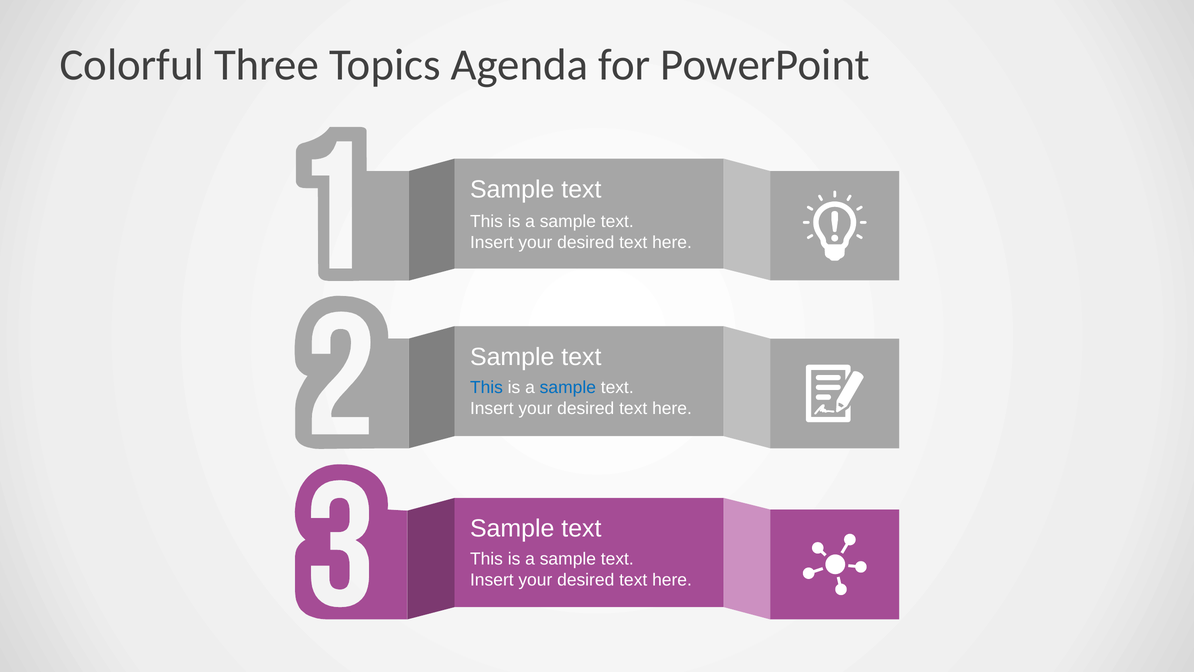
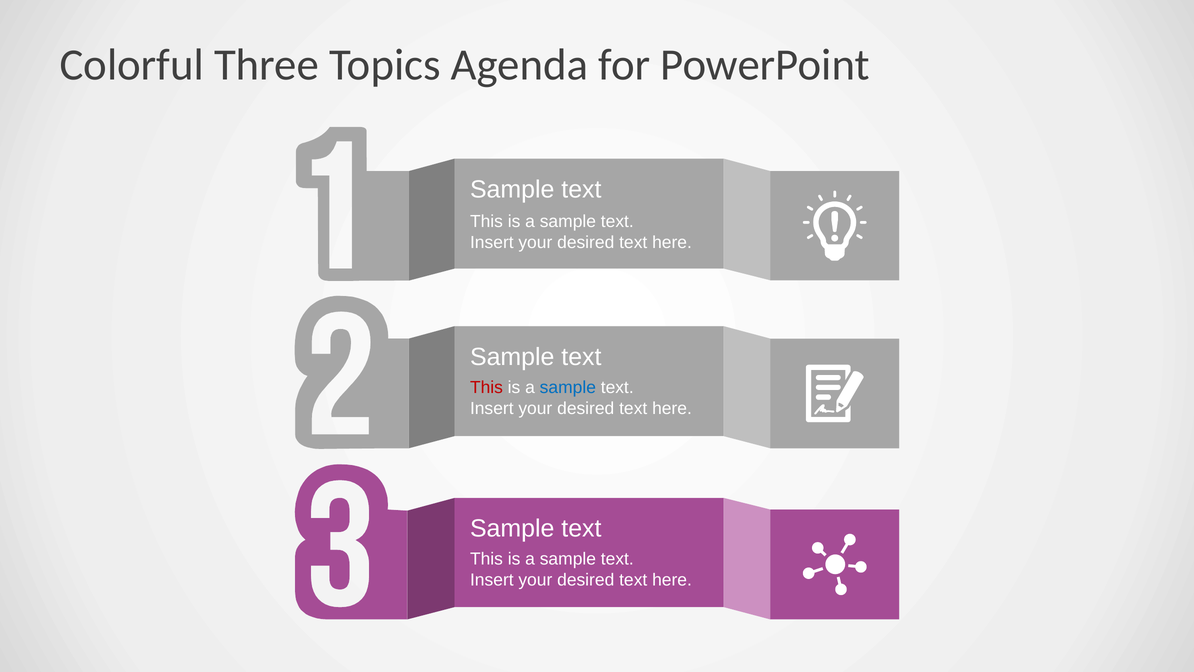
This at (486, 387) colour: blue -> red
